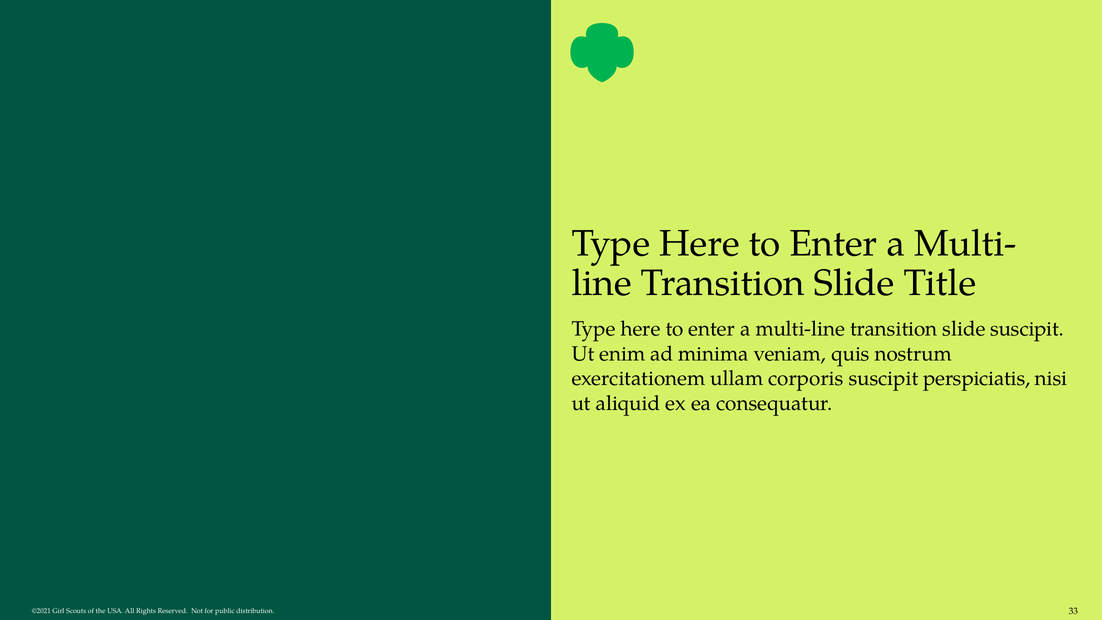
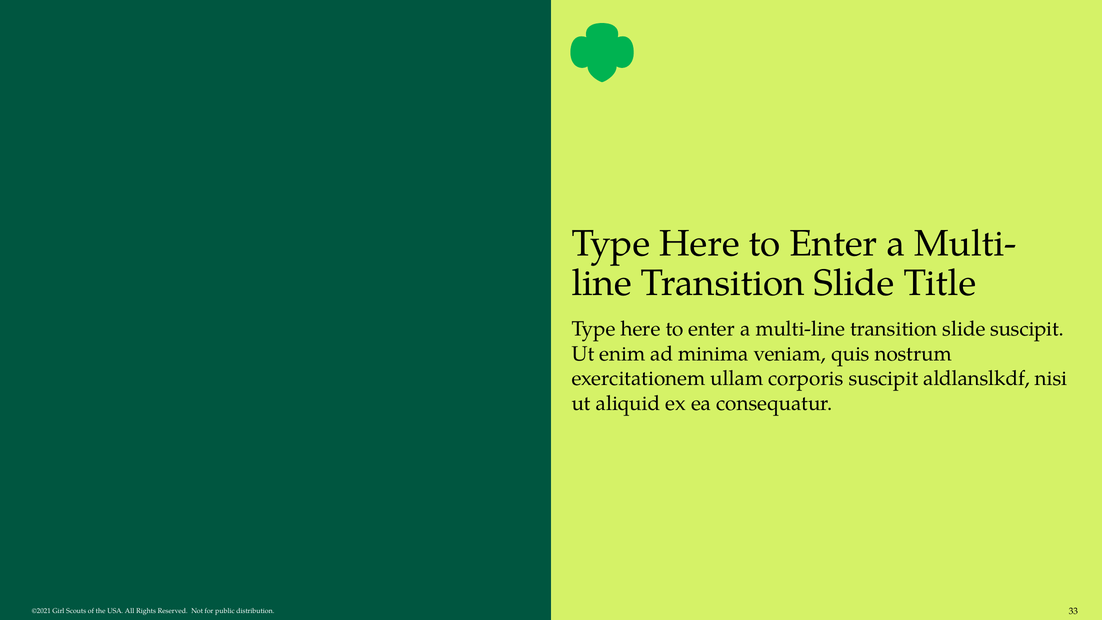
perspiciatis: perspiciatis -> aldlanslkdf
